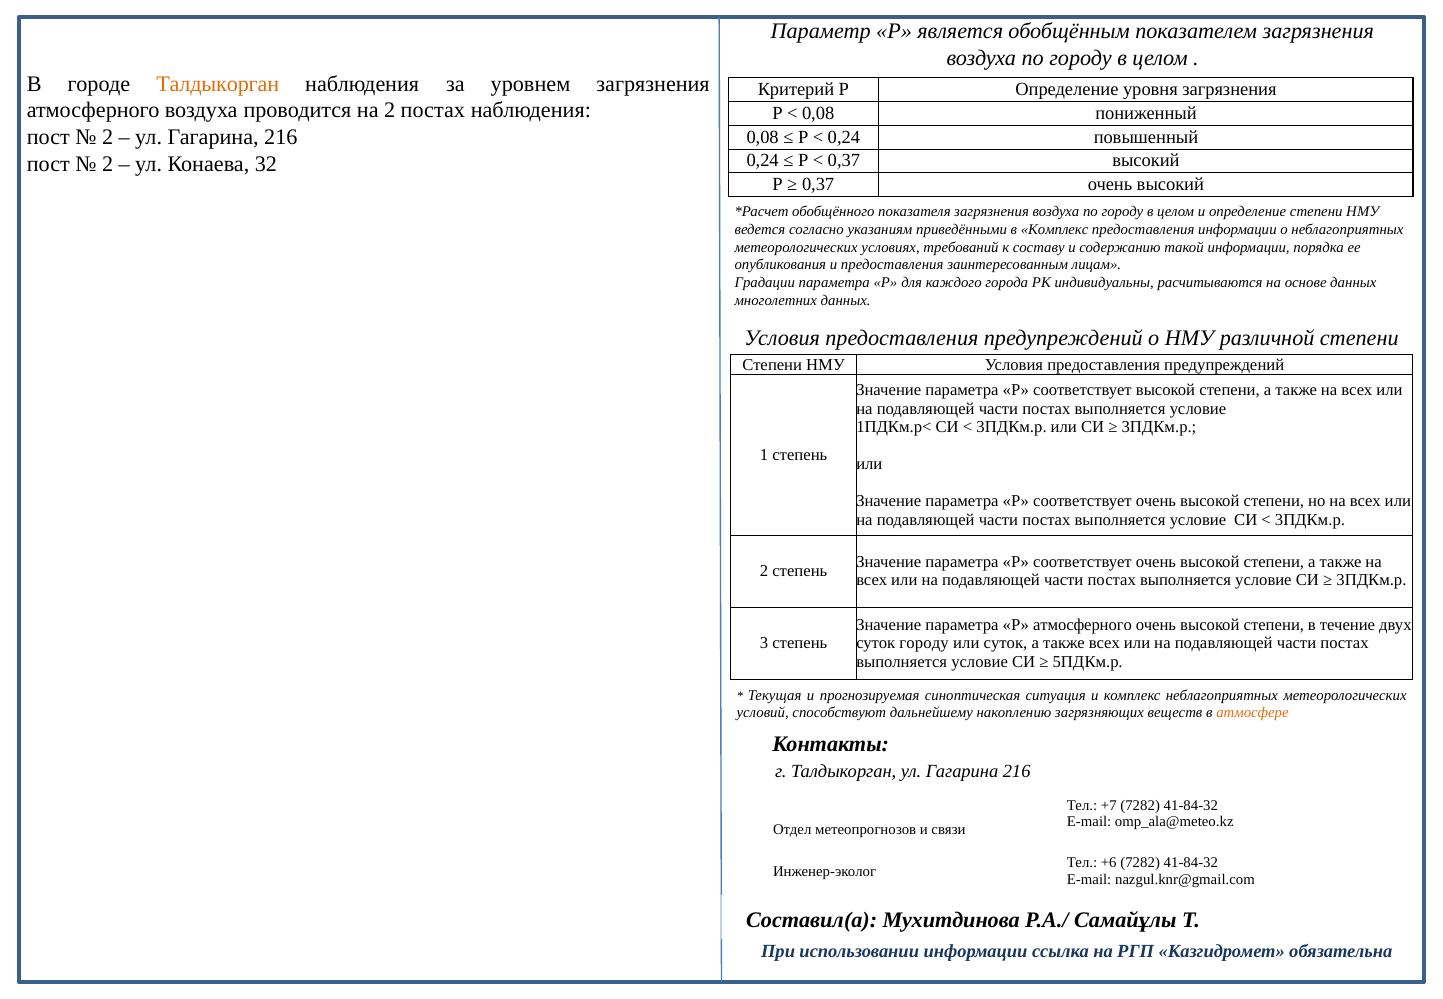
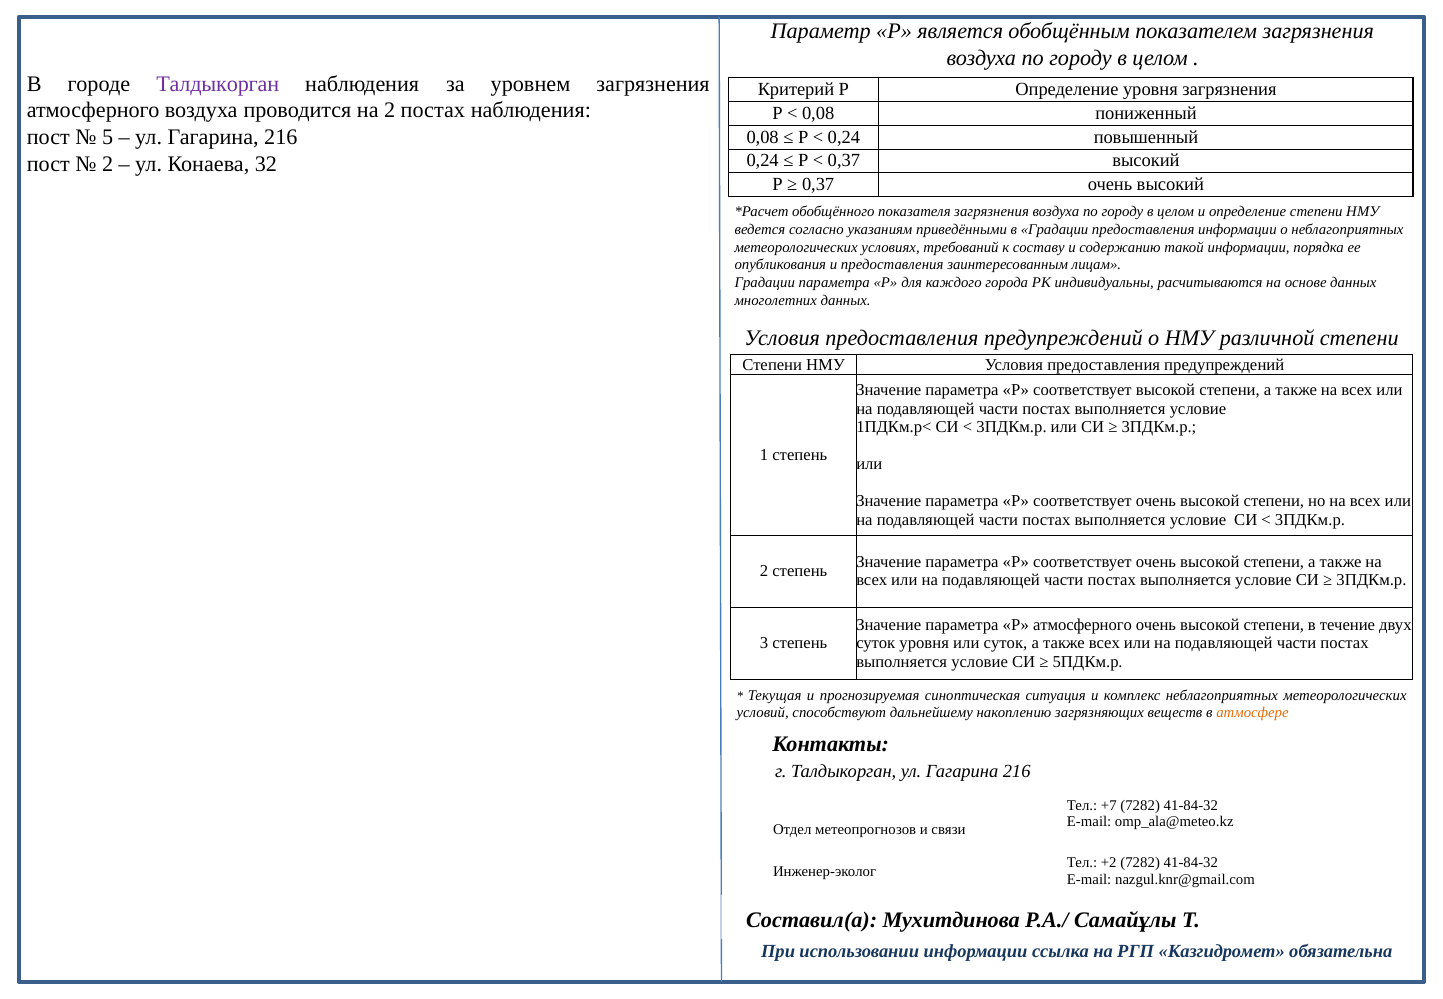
Талдыкорган at (218, 84) colour: orange -> purple
2 at (108, 137): 2 -> 5
в Комплекс: Комплекс -> Градации
суток городу: городу -> уровня
+6: +6 -> +2
